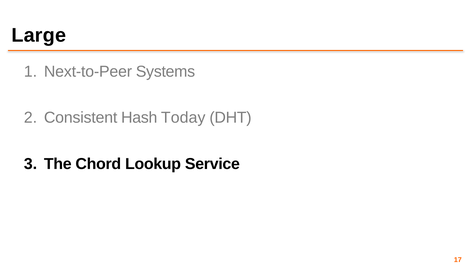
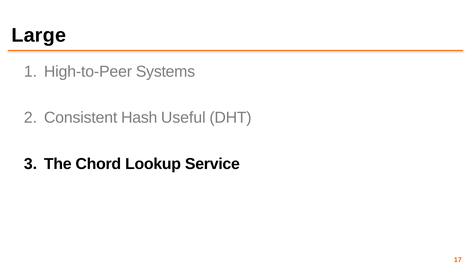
Next-to-Peer: Next-to-Peer -> High-to-Peer
Today: Today -> Useful
